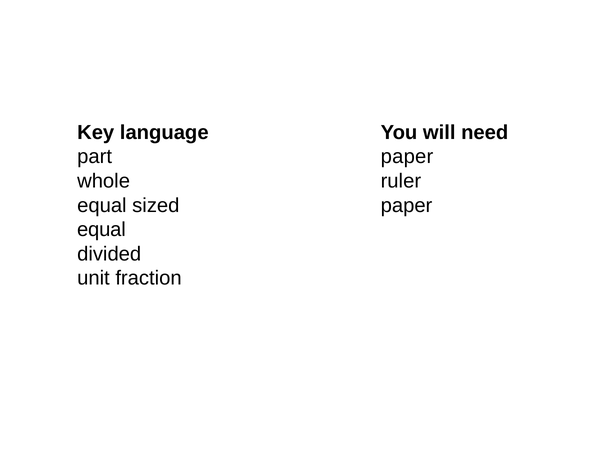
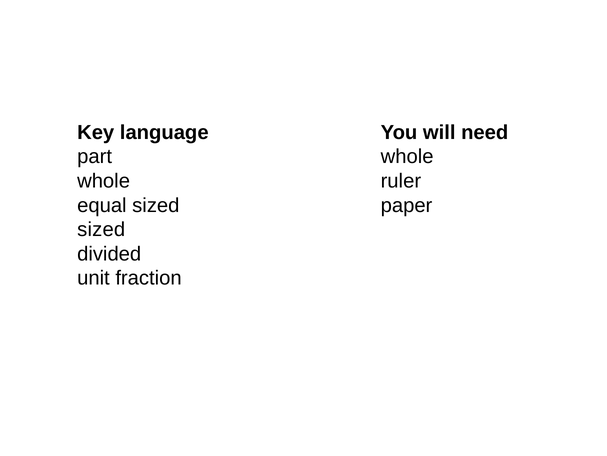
part paper: paper -> whole
equal at (101, 229): equal -> sized
